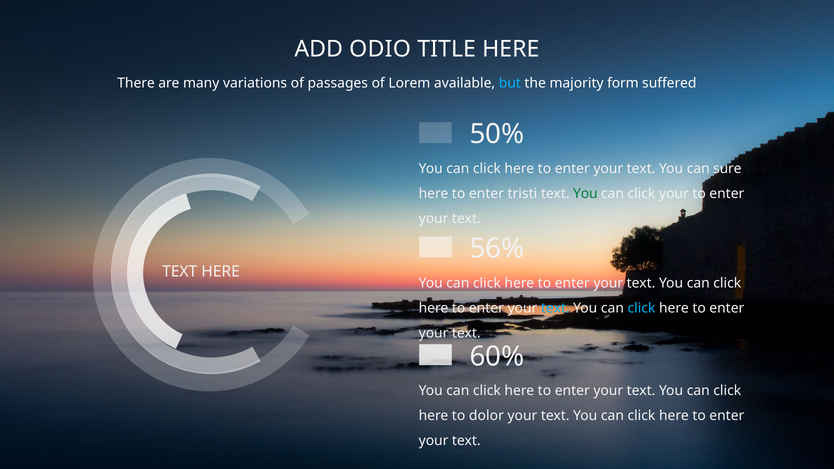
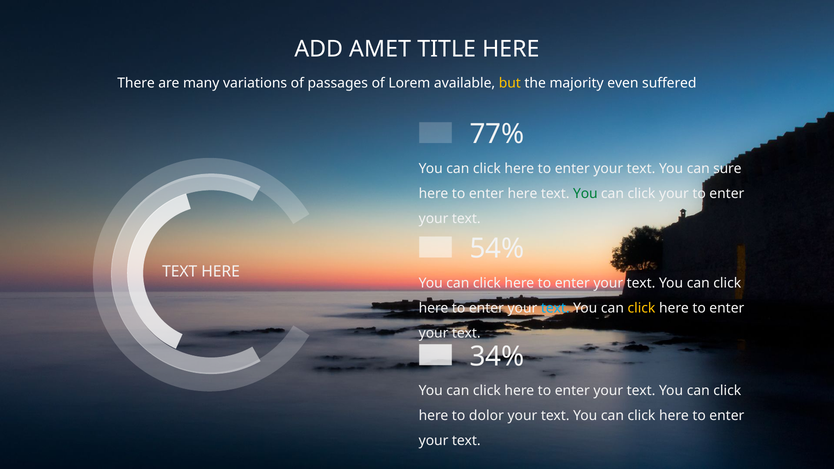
ODIO: ODIO -> AMET
but colour: light blue -> yellow
form: form -> even
50%: 50% -> 77%
enter tristi: tristi -> here
56%: 56% -> 54%
click at (641, 308) colour: light blue -> yellow
60%: 60% -> 34%
